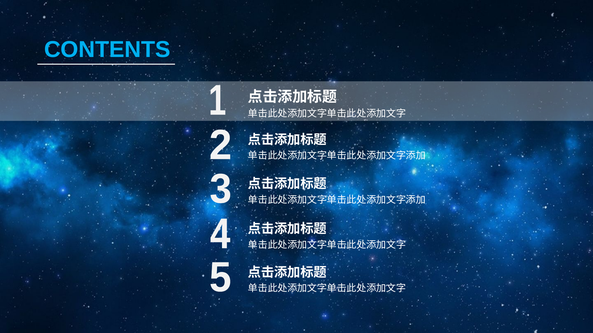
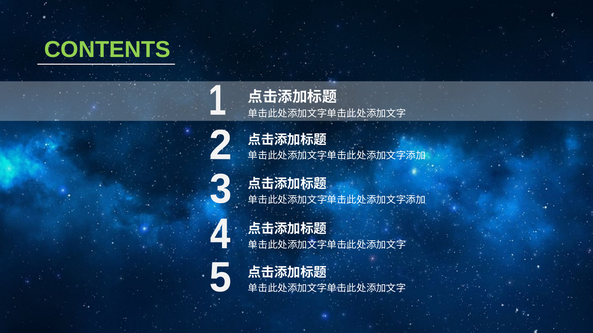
CONTENTS colour: light blue -> light green
